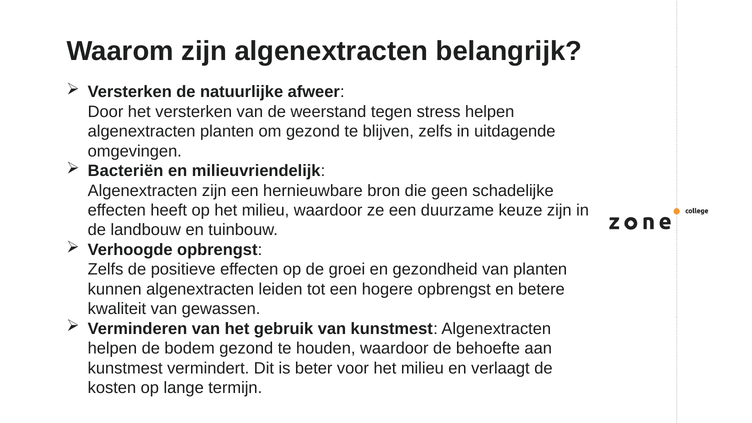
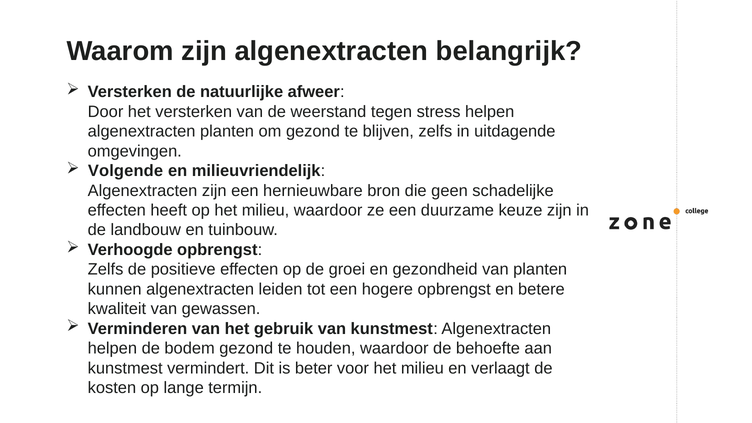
Bacteriën: Bacteriën -> Volgende
